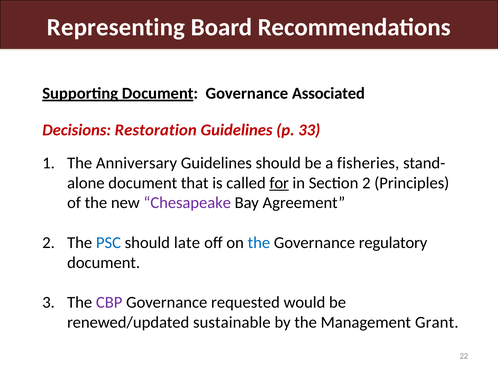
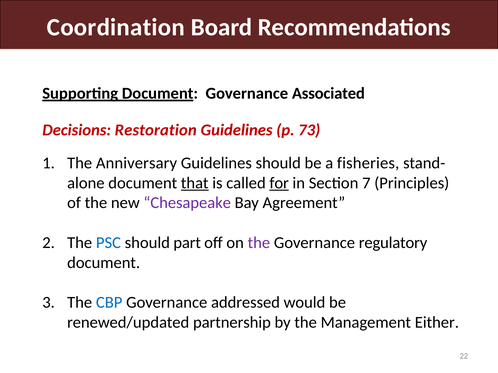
Representing: Representing -> Coordination
33: 33 -> 73
that underline: none -> present
Section 2: 2 -> 7
late: late -> part
the at (259, 243) colour: blue -> purple
CBP colour: purple -> blue
requested: requested -> addressed
sustainable: sustainable -> partnership
Grant: Grant -> Either
